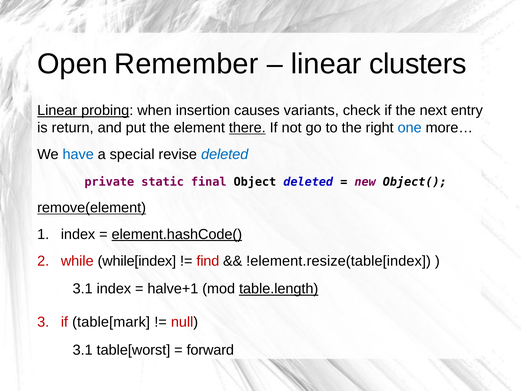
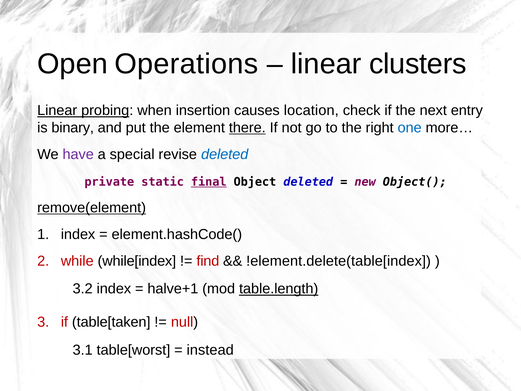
Remember: Remember -> Operations
variants: variants -> location
return: return -> binary
have colour: blue -> purple
final underline: none -> present
element.hashCode( underline: present -> none
!element.resize(table[index: !element.resize(table[index -> !element.delete(table[index
3.1 at (83, 289): 3.1 -> 3.2
table[mark: table[mark -> table[taken
forward: forward -> instead
